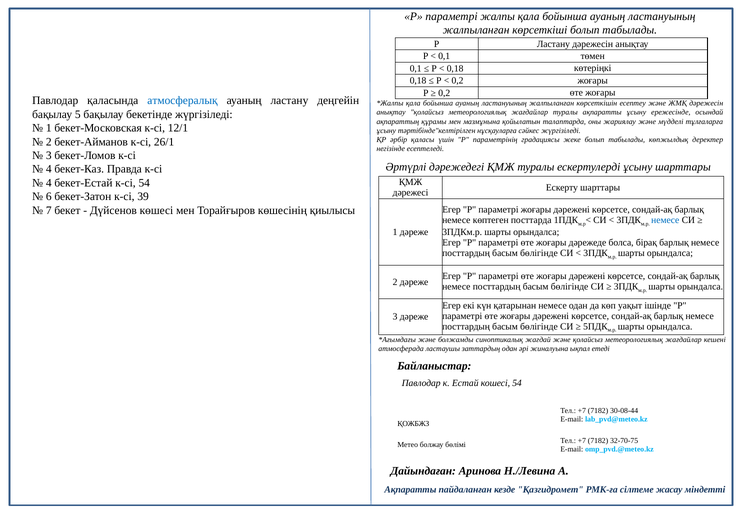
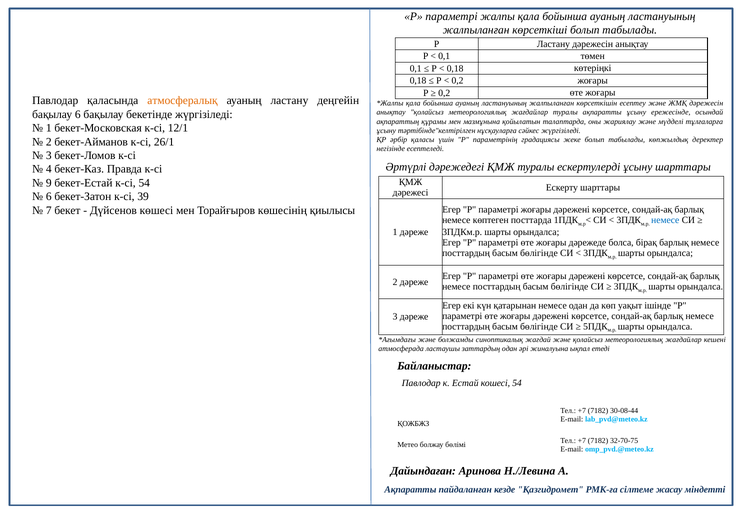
атмосфералық colour: blue -> orange
бақылау 5: 5 -> 6
4 at (49, 183): 4 -> 9
